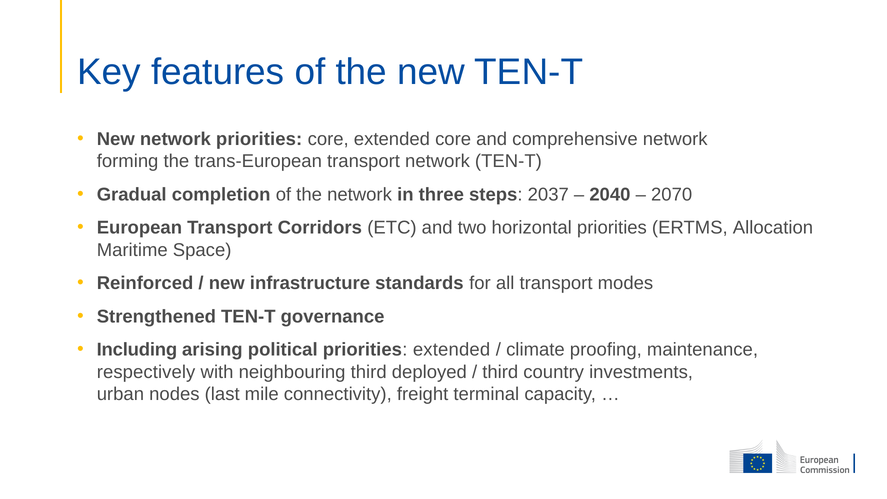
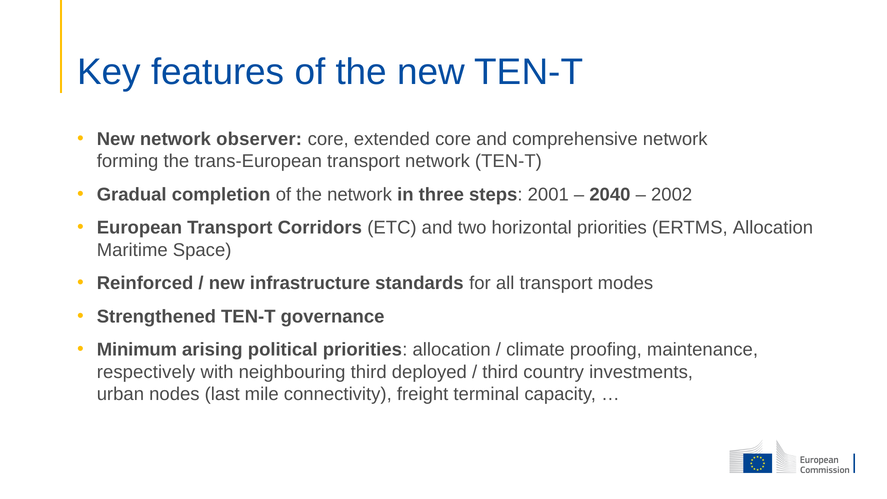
network priorities: priorities -> observer
2037: 2037 -> 2001
2070: 2070 -> 2002
Including: Including -> Minimum
priorities extended: extended -> allocation
